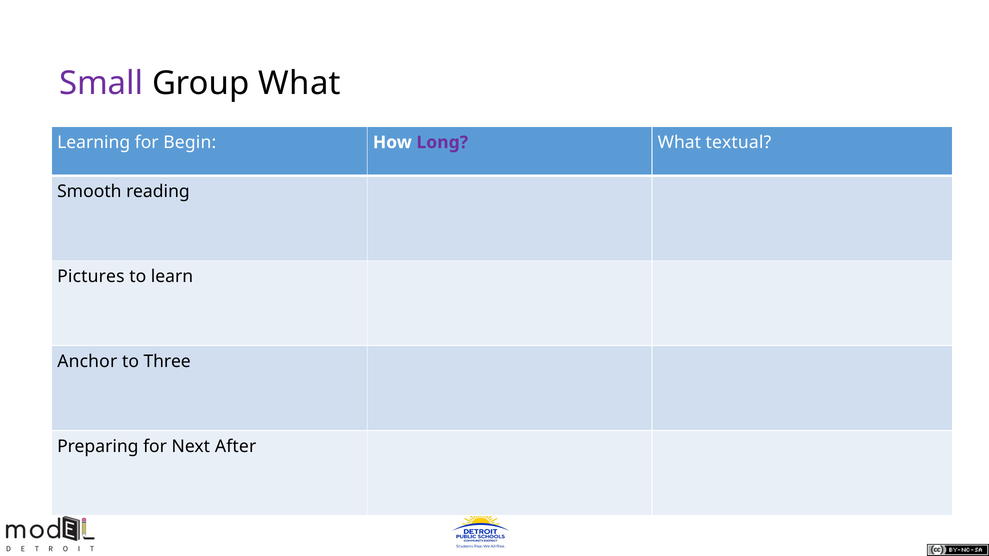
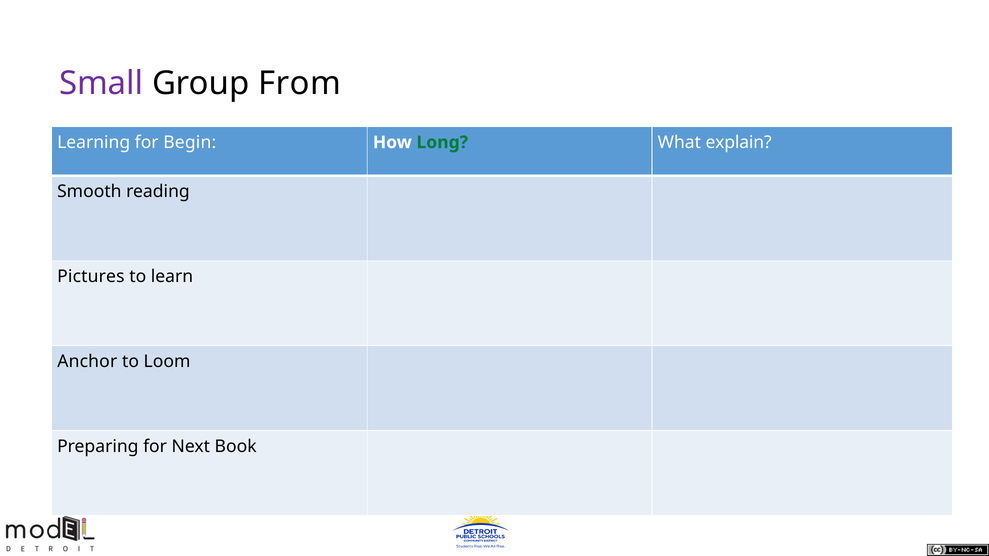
Group What: What -> From
Long at (442, 142) colour: purple -> green
textual: textual -> explain
Three: Three -> Loom
After: After -> Book
